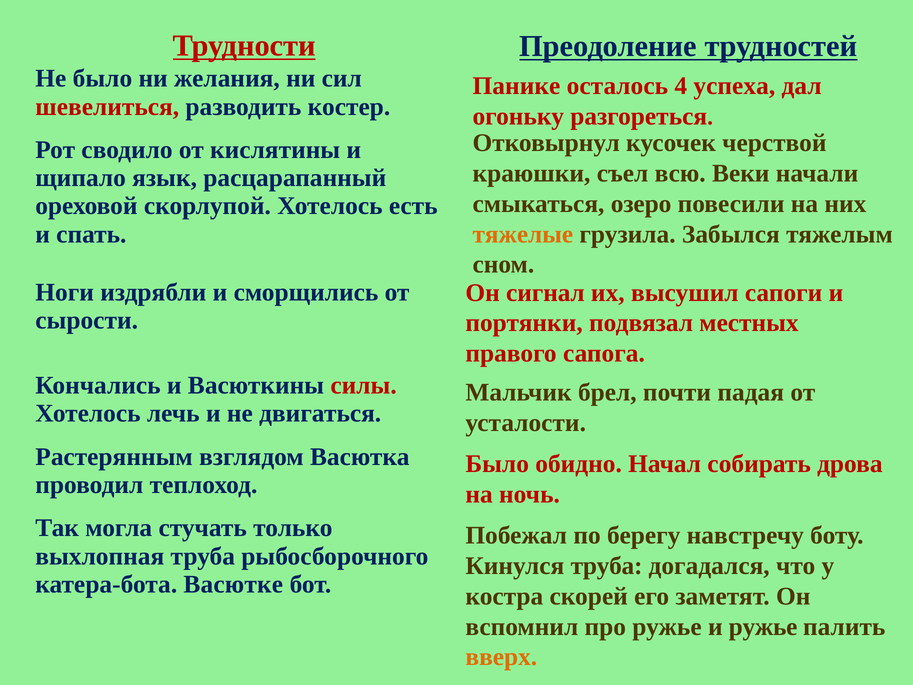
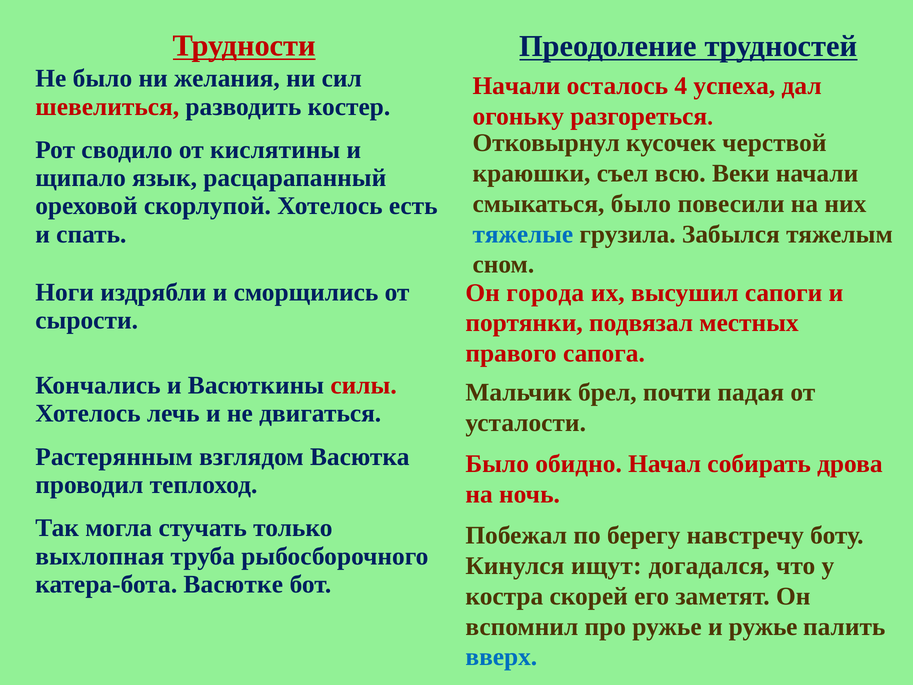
Панике at (516, 86): Панике -> Начали
смыкаться озеро: озеро -> было
тяжелые colour: orange -> blue
сигнал: сигнал -> города
Кинулся труба: труба -> ищут
вверх colour: orange -> blue
